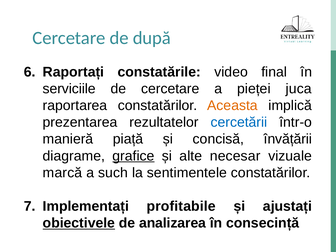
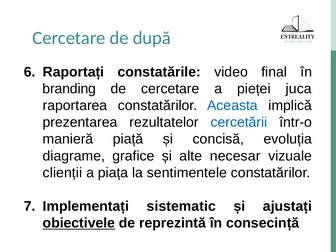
serviciile: serviciile -> branding
Aceasta colour: orange -> blue
învățării: învățării -> evoluția
grafice underline: present -> none
marcă: marcă -> clienții
such: such -> piața
profitabile: profitabile -> sistematic
analizarea: analizarea -> reprezintă
